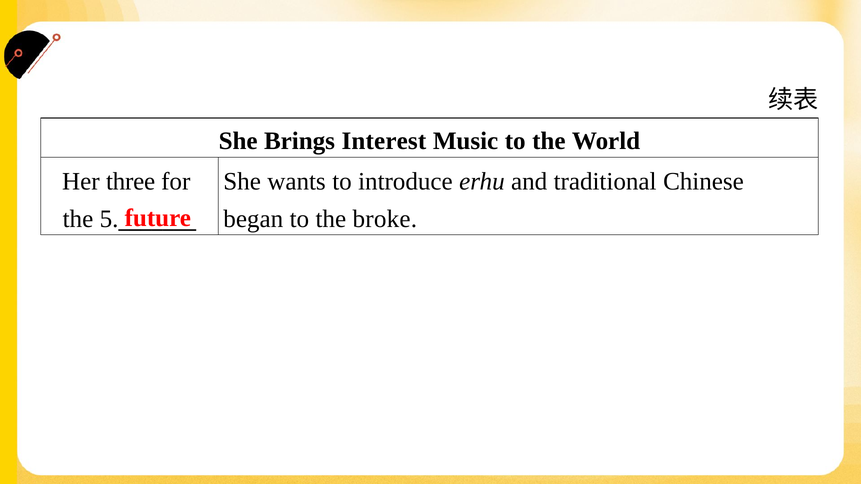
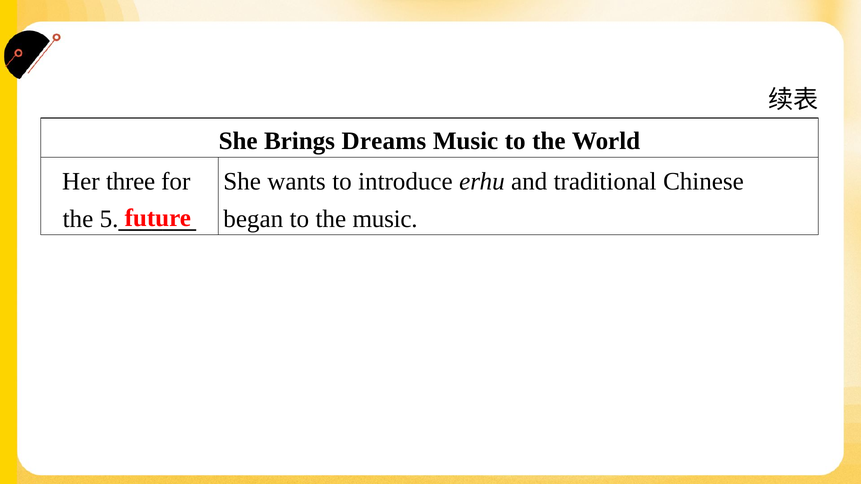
Interest: Interest -> Dreams
the broke: broke -> music
